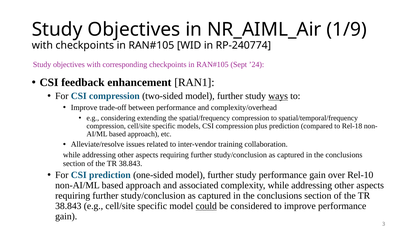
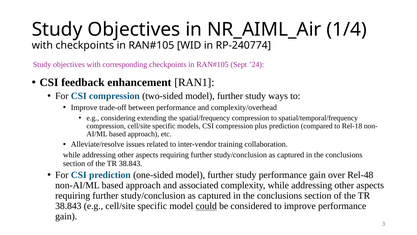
1/9: 1/9 -> 1/4
ways underline: present -> none
Rel-10: Rel-10 -> Rel-48
